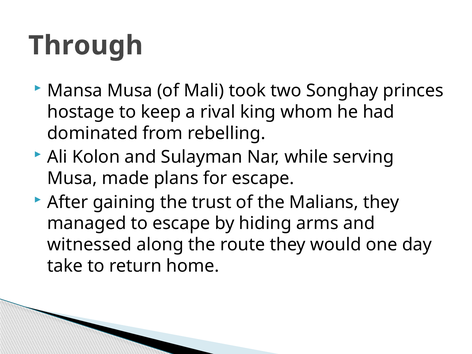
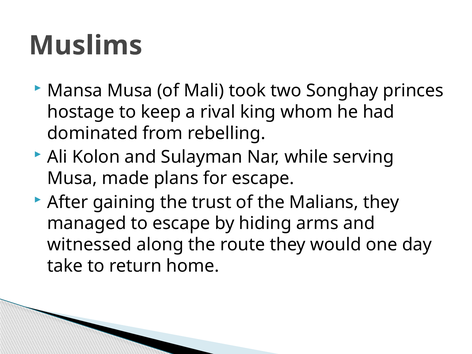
Through: Through -> Muslims
